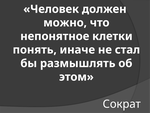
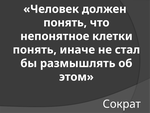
можно at (65, 23): можно -> понять
